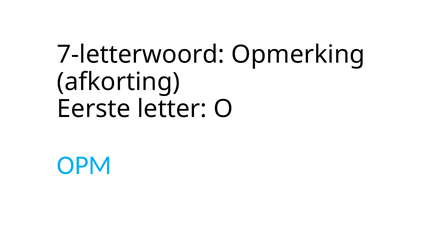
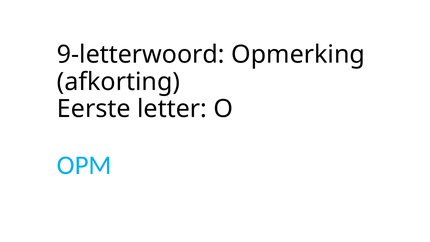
7-letterwoord: 7-letterwoord -> 9-letterwoord
